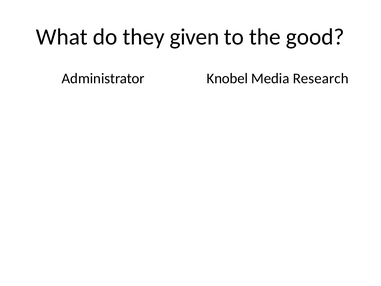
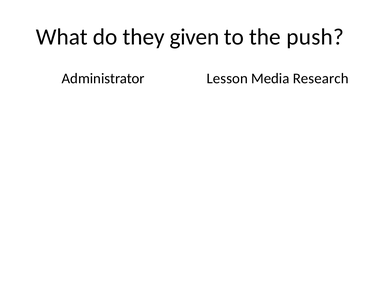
good: good -> push
Knobel: Knobel -> Lesson
